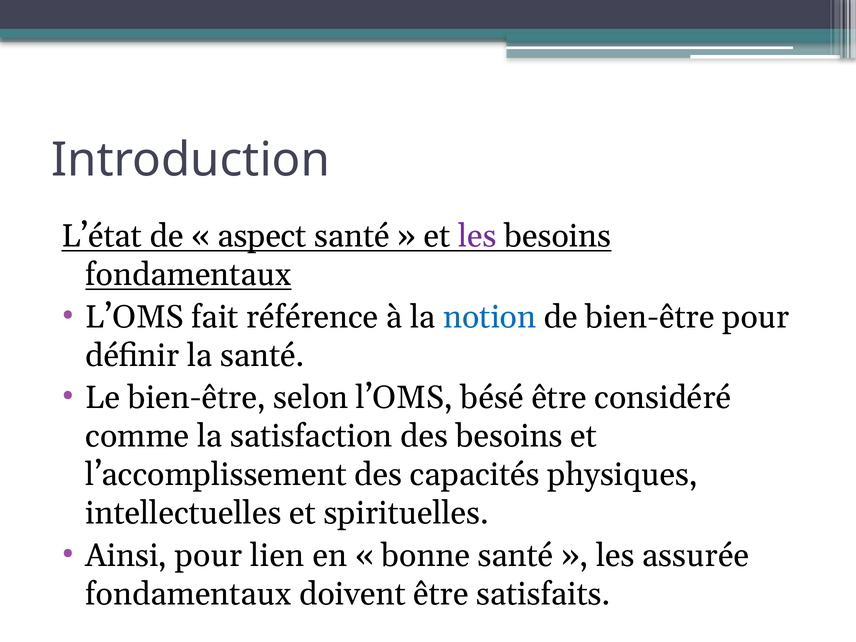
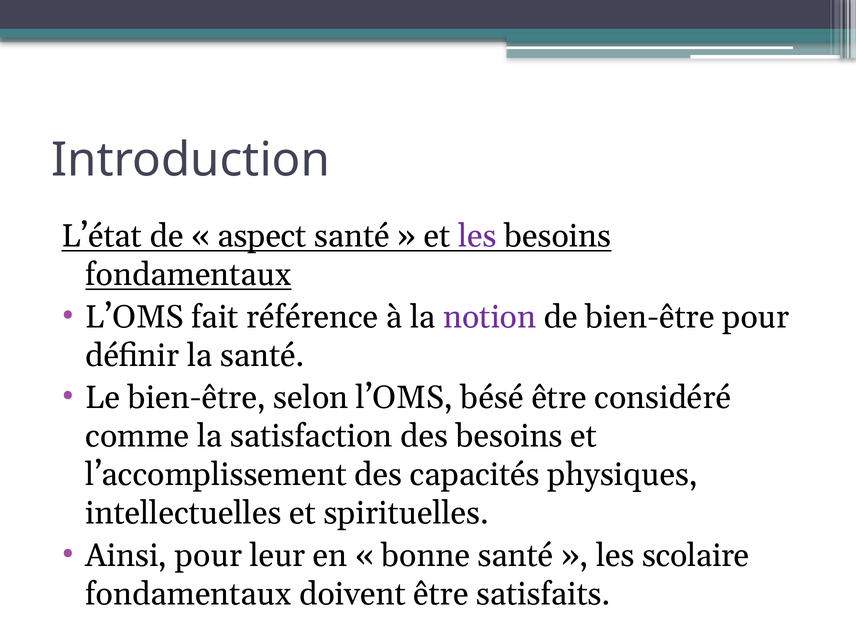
notion colour: blue -> purple
lien: lien -> leur
assurée: assurée -> scolaire
